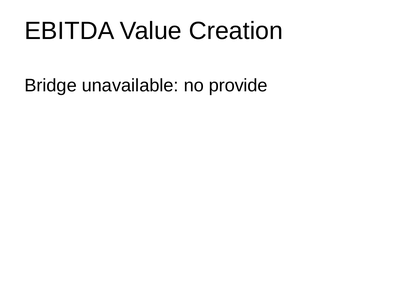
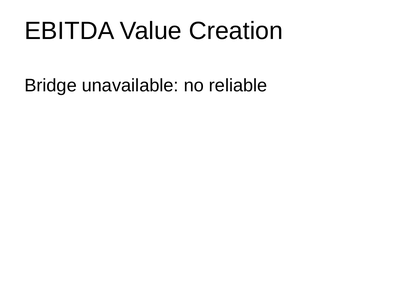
provide: provide -> reliable
